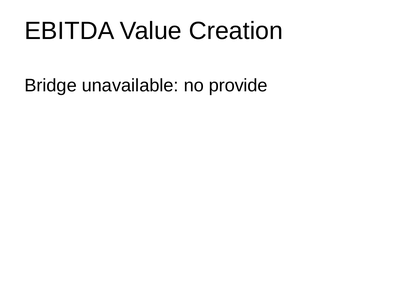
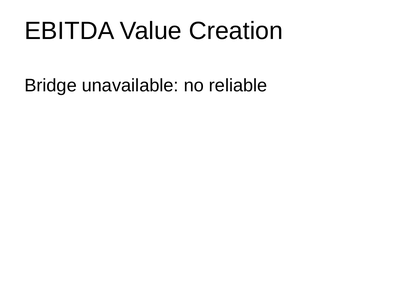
provide: provide -> reliable
